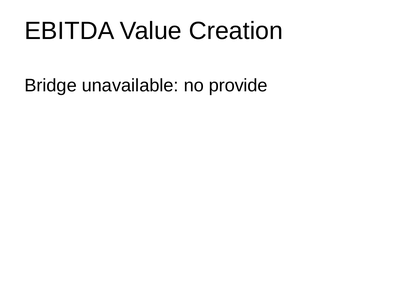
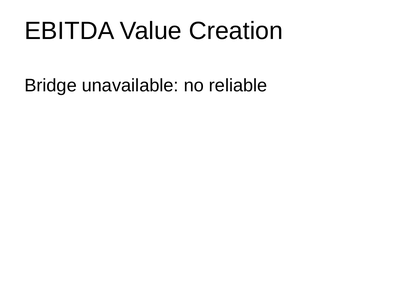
provide: provide -> reliable
